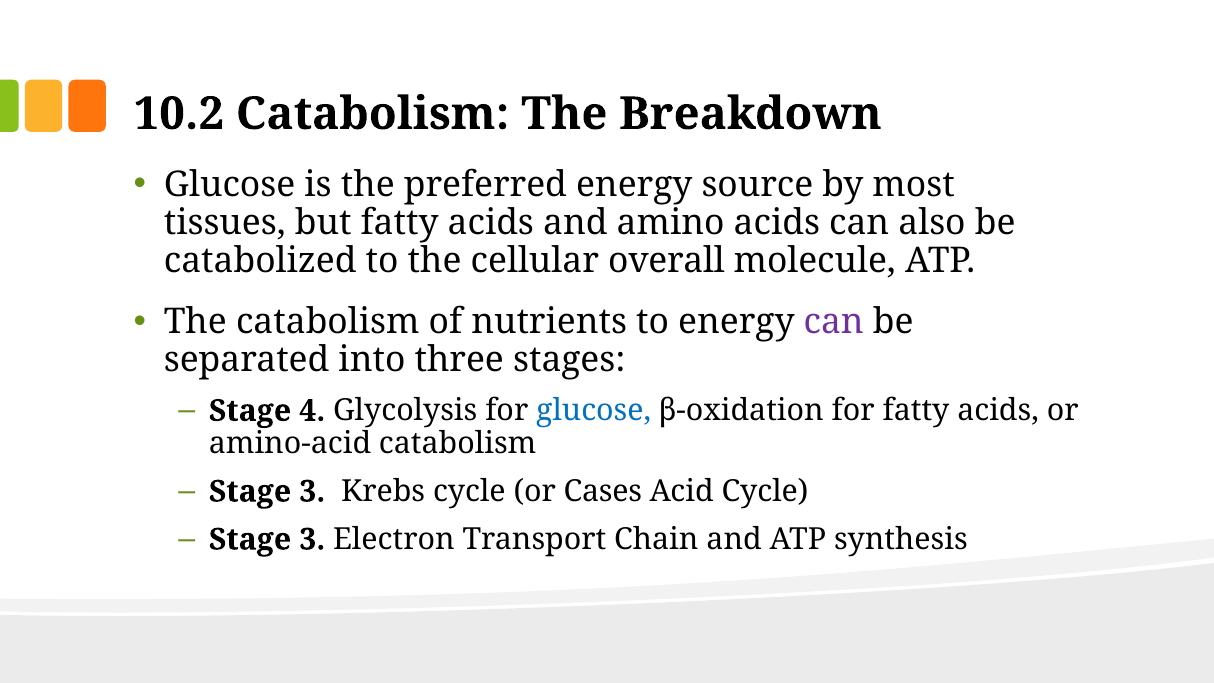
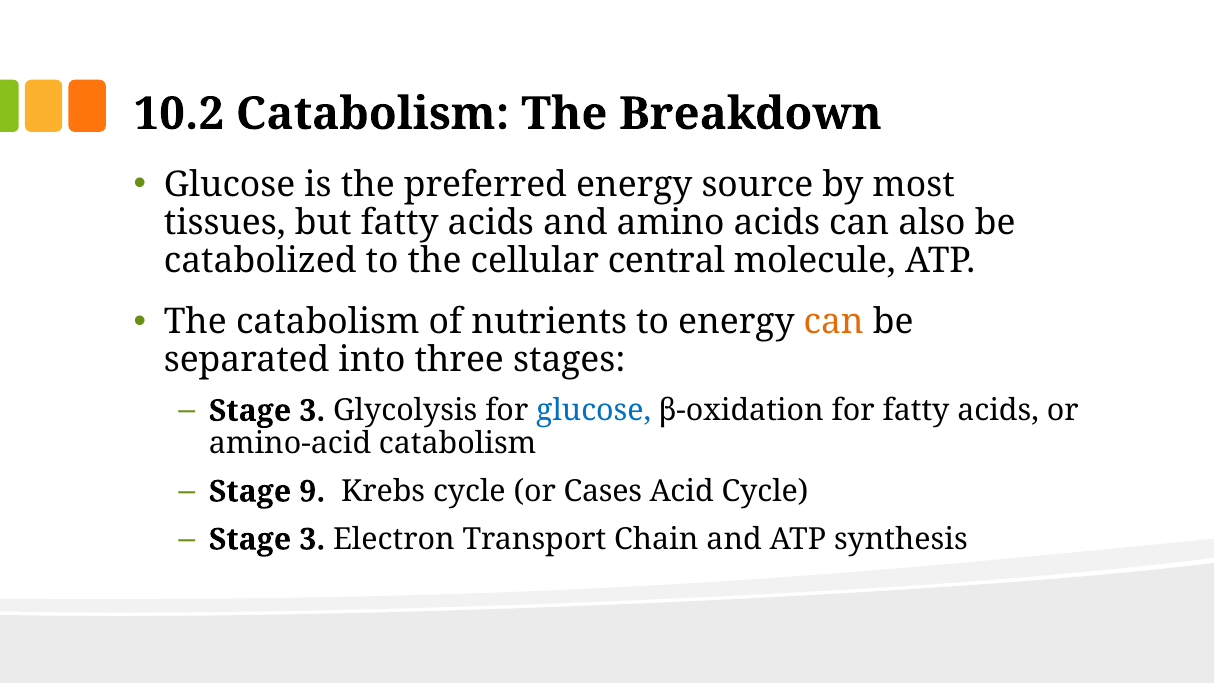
overall: overall -> central
can at (834, 322) colour: purple -> orange
4 at (312, 411): 4 -> 3
3 at (312, 492): 3 -> 9
